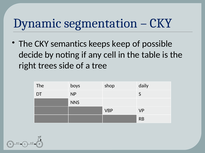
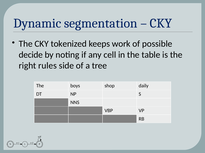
semantics: semantics -> tokenized
keep: keep -> work
trees: trees -> rules
